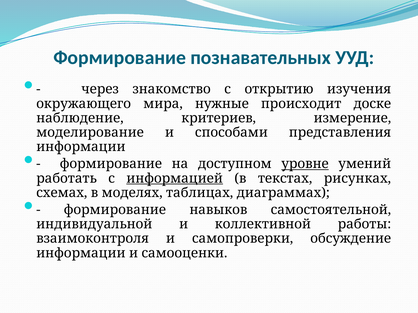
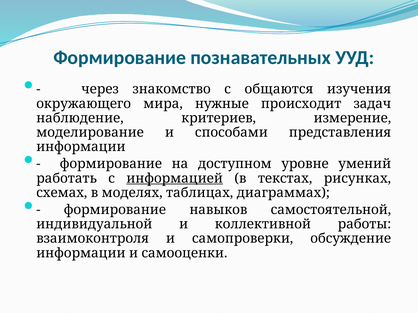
открытию: открытию -> общаются
доске: доске -> задач
уровне underline: present -> none
